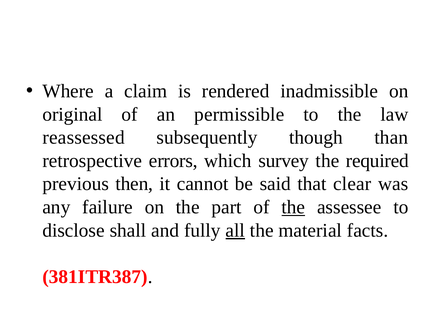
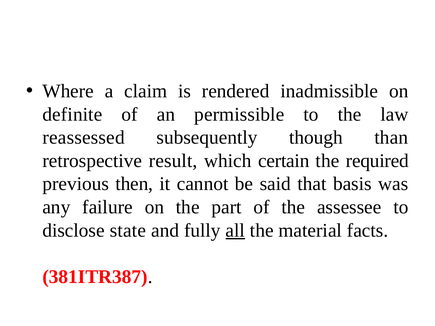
original: original -> definite
errors: errors -> result
survey: survey -> certain
clear: clear -> basis
the at (293, 207) underline: present -> none
shall: shall -> state
